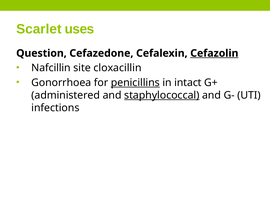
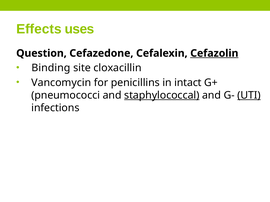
Scarlet: Scarlet -> Effects
Nafcillin: Nafcillin -> Binding
Gonorrhoea: Gonorrhoea -> Vancomycin
penicillins underline: present -> none
administered: administered -> pneumococci
UTI underline: none -> present
